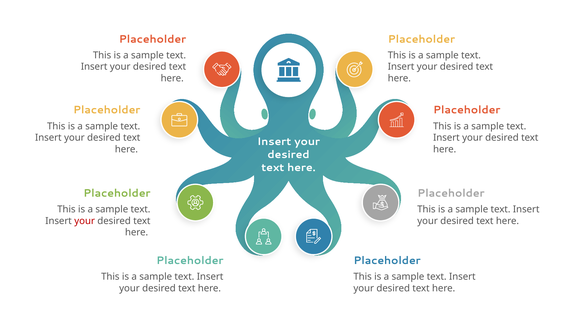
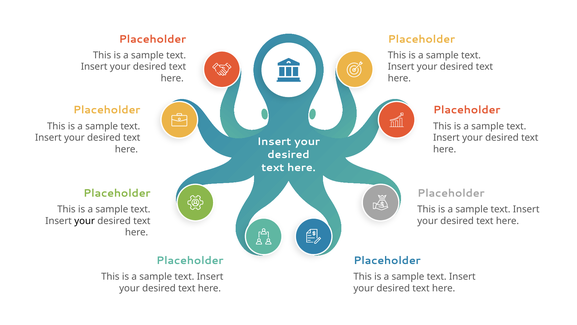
your at (85, 221) colour: red -> black
